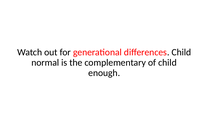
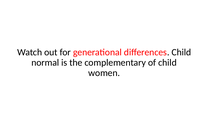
enough: enough -> women
